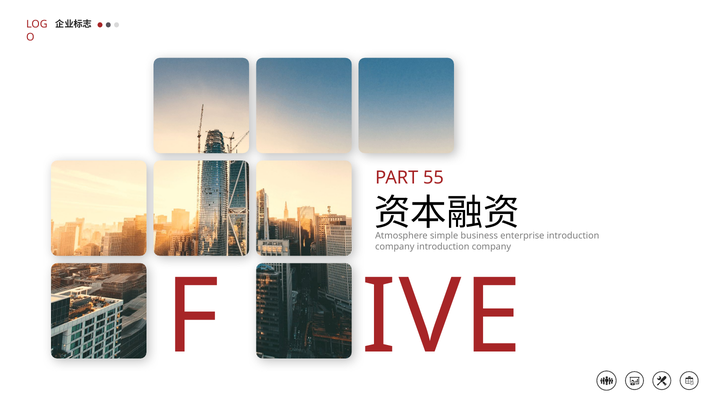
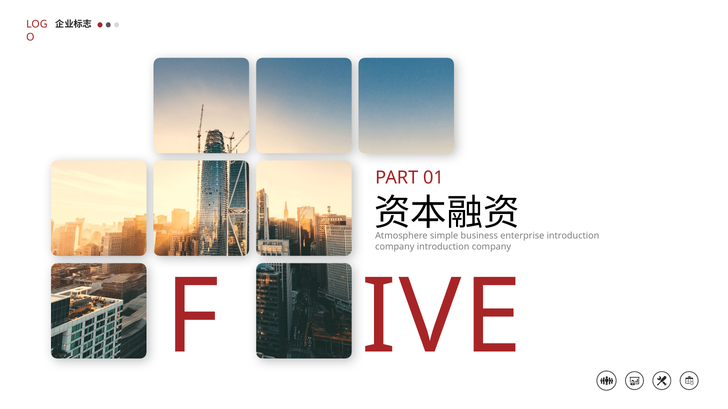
55: 55 -> 01
